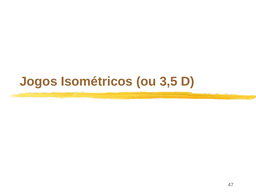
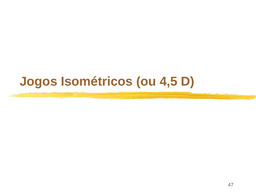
3,5: 3,5 -> 4,5
